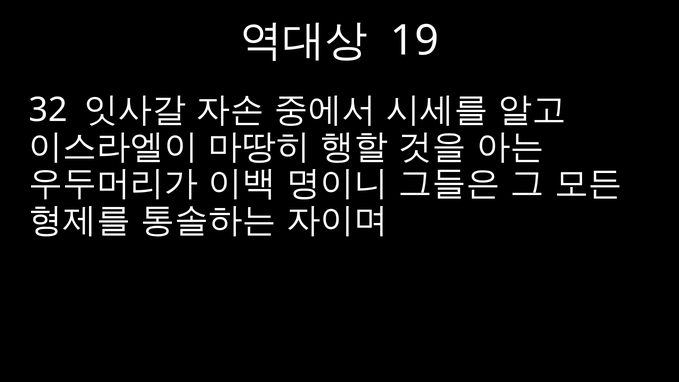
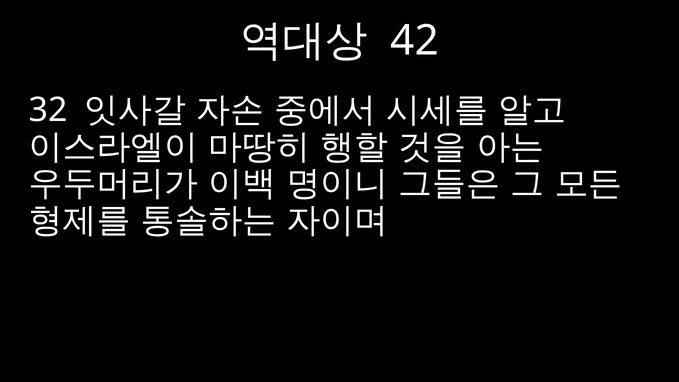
19: 19 -> 42
